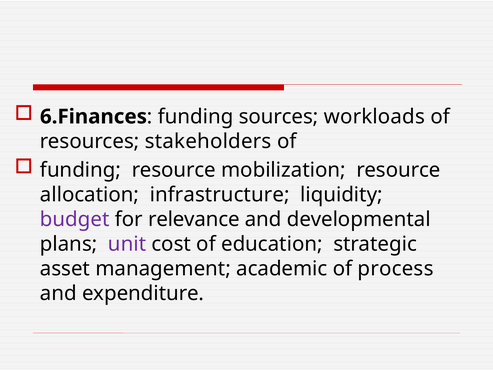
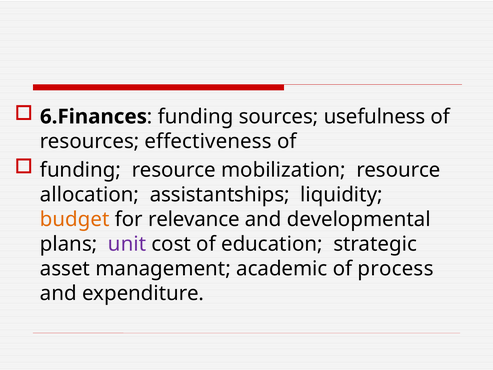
workloads: workloads -> usefulness
stakeholders: stakeholders -> effectiveness
infrastructure: infrastructure -> assistantships
budget colour: purple -> orange
